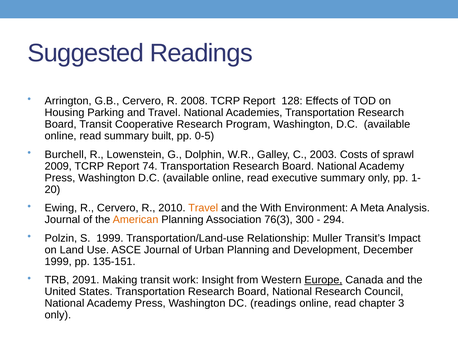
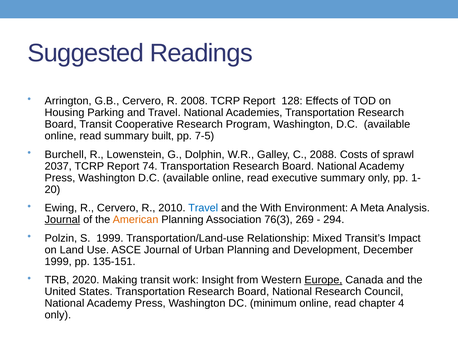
0-5: 0-5 -> 7-5
2003: 2003 -> 2088
2009: 2009 -> 2037
Travel at (203, 208) colour: orange -> blue
Journal at (62, 220) underline: none -> present
300: 300 -> 269
Muller: Muller -> Mixed
2091: 2091 -> 2020
DC readings: readings -> minimum
3: 3 -> 4
